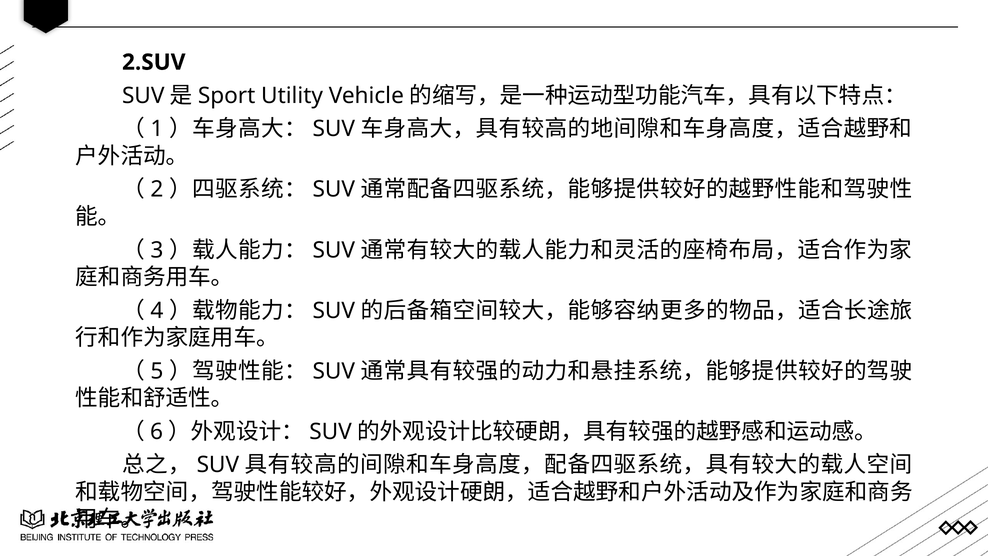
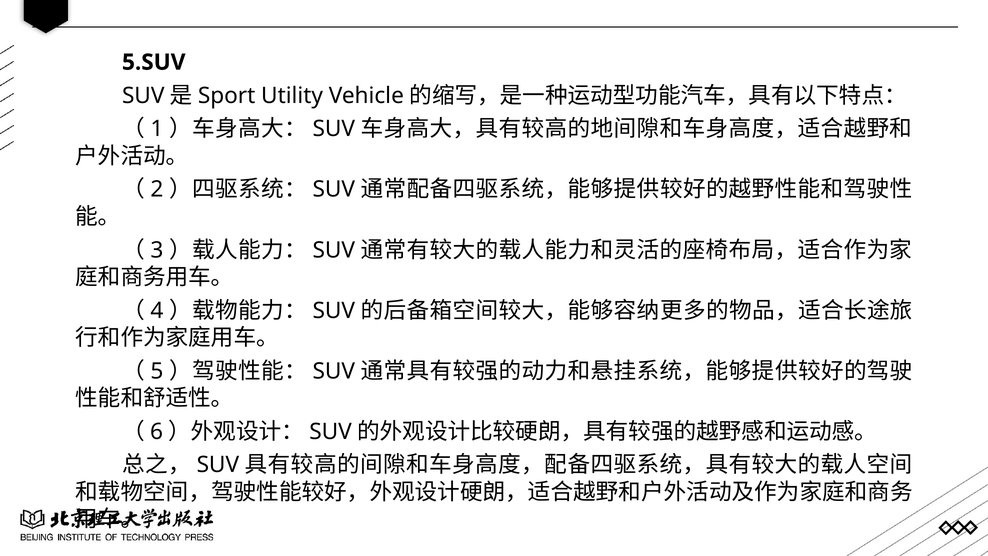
2.SUV: 2.SUV -> 5.SUV
